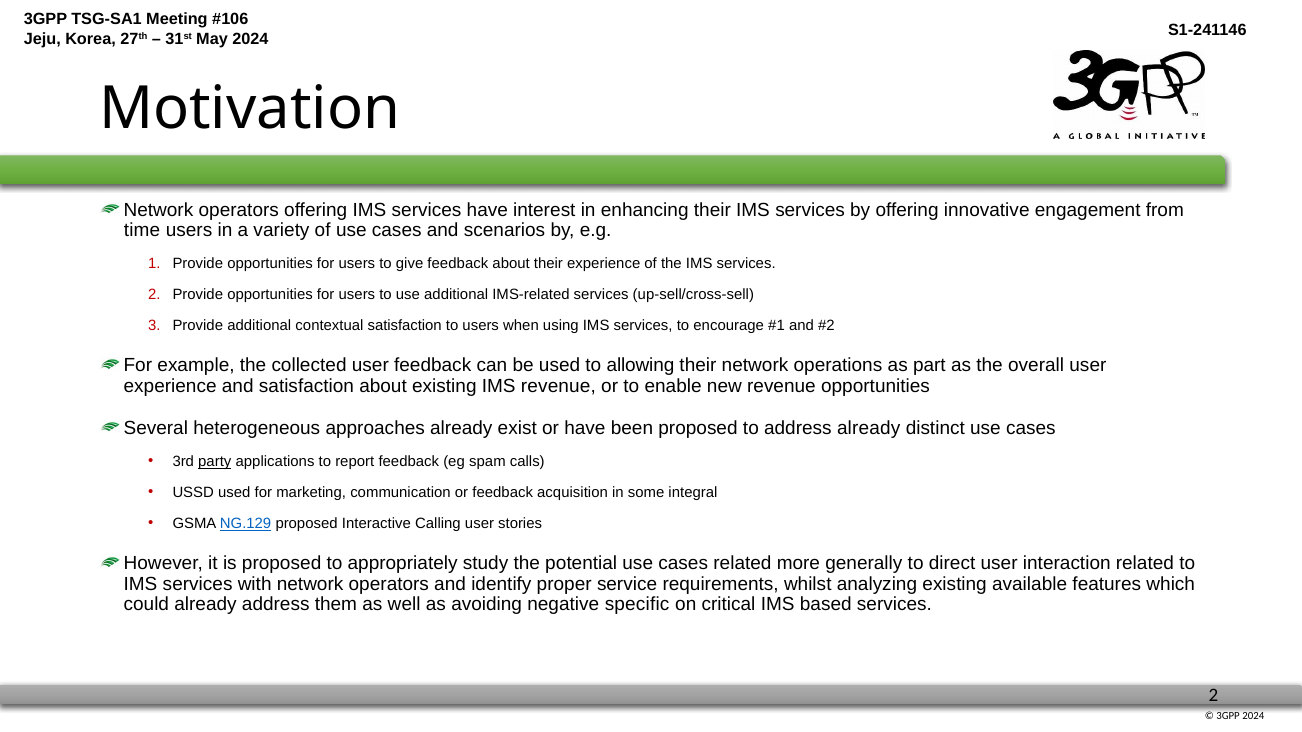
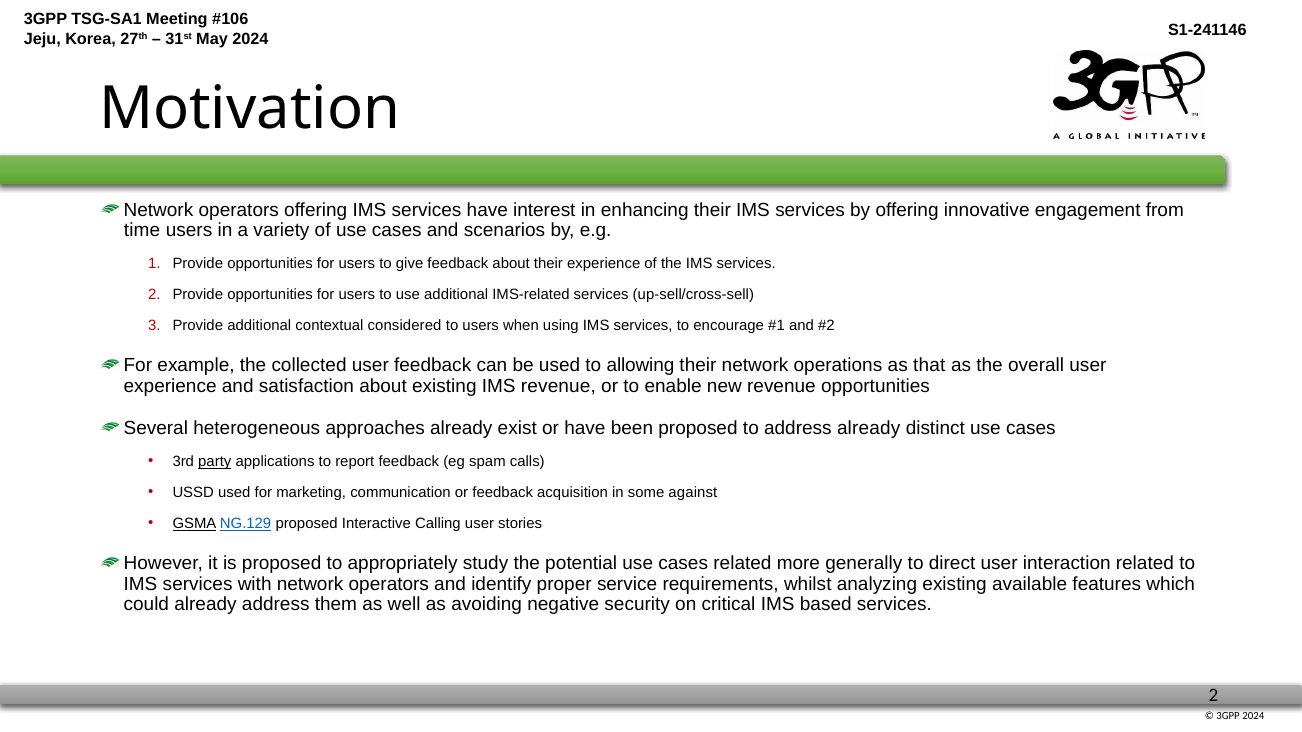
contextual satisfaction: satisfaction -> considered
part: part -> that
integral: integral -> against
GSMA underline: none -> present
specific: specific -> security
